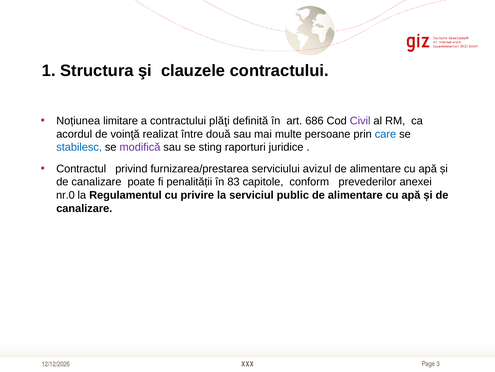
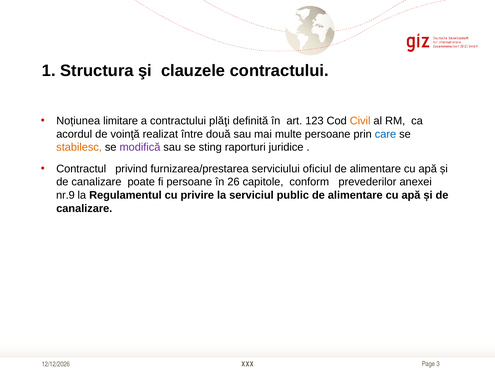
686: 686 -> 123
Civil colour: purple -> orange
stabilesc colour: blue -> orange
avizul: avizul -> oficiul
fi penalității: penalității -> persoane
83: 83 -> 26
nr.0: nr.0 -> nr.9
